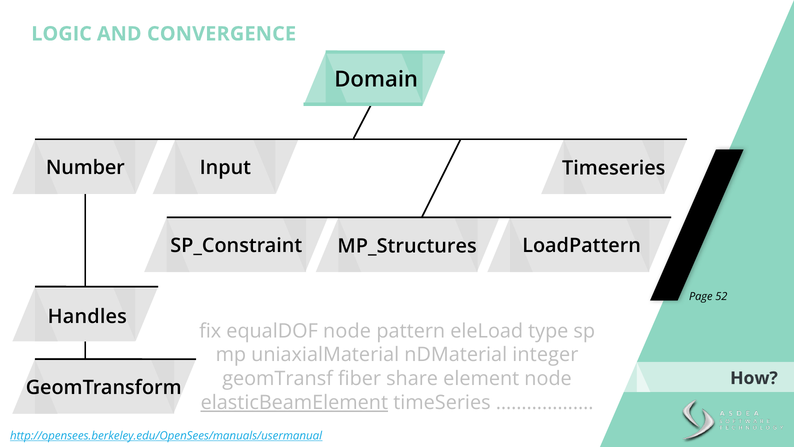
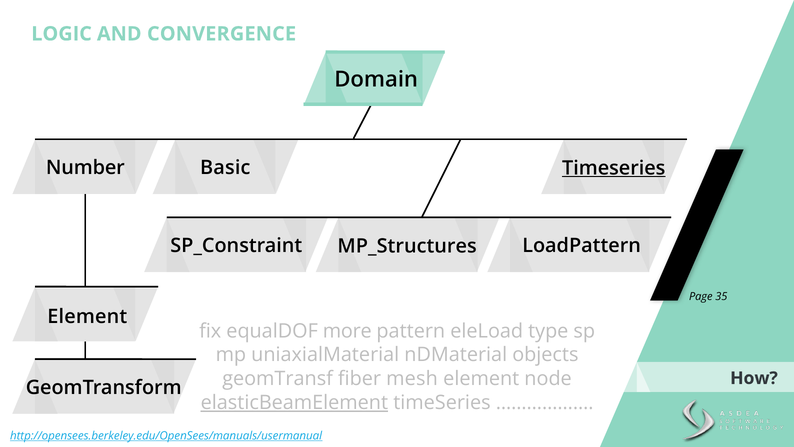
Input: Input -> Basic
Timeseries at (614, 168) underline: none -> present
52: 52 -> 35
Handles at (87, 317): Handles -> Element
equalDOF node: node -> more
integer: integer -> objects
share: share -> mesh
